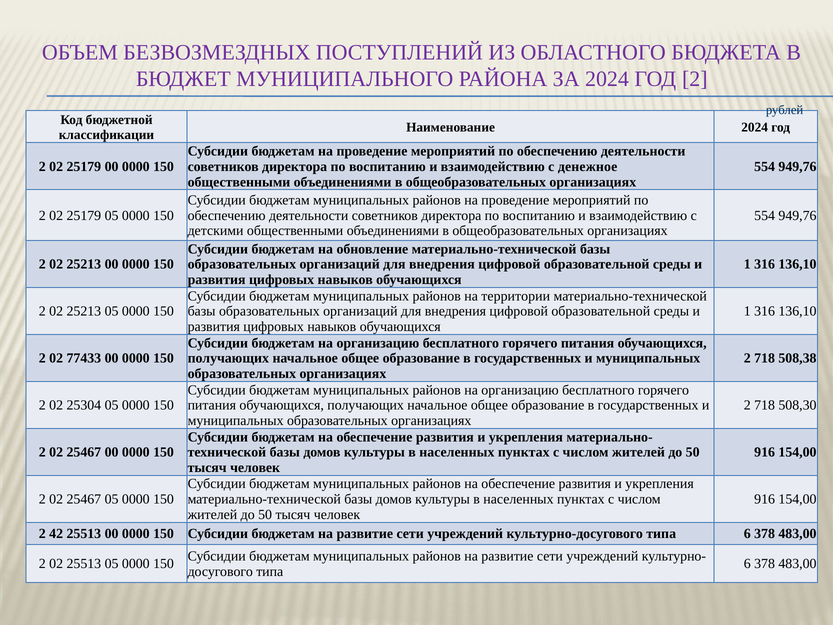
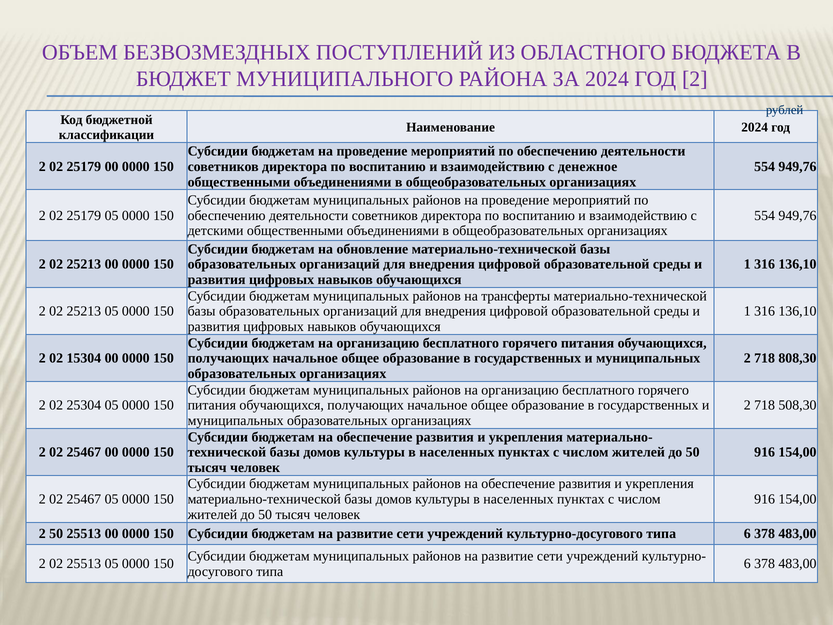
территории: территории -> трансферты
77433: 77433 -> 15304
508,38: 508,38 -> 808,30
2 42: 42 -> 50
